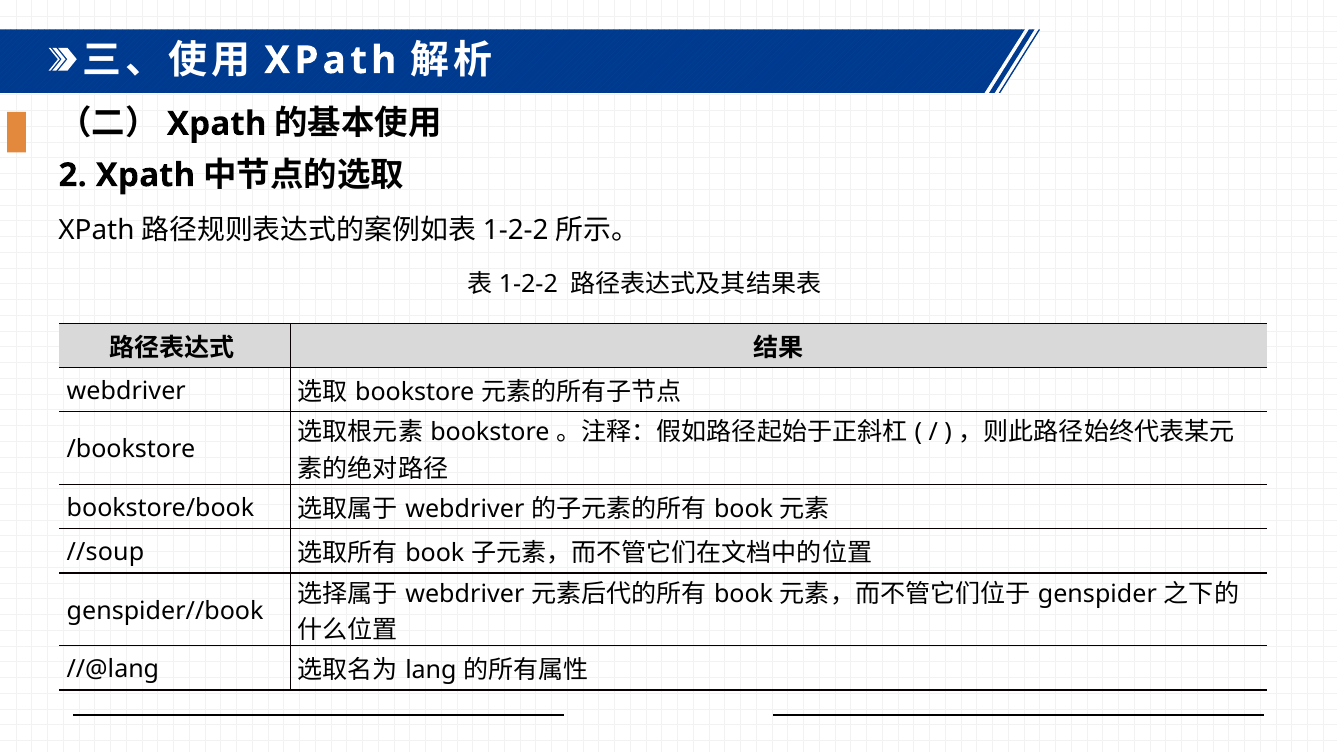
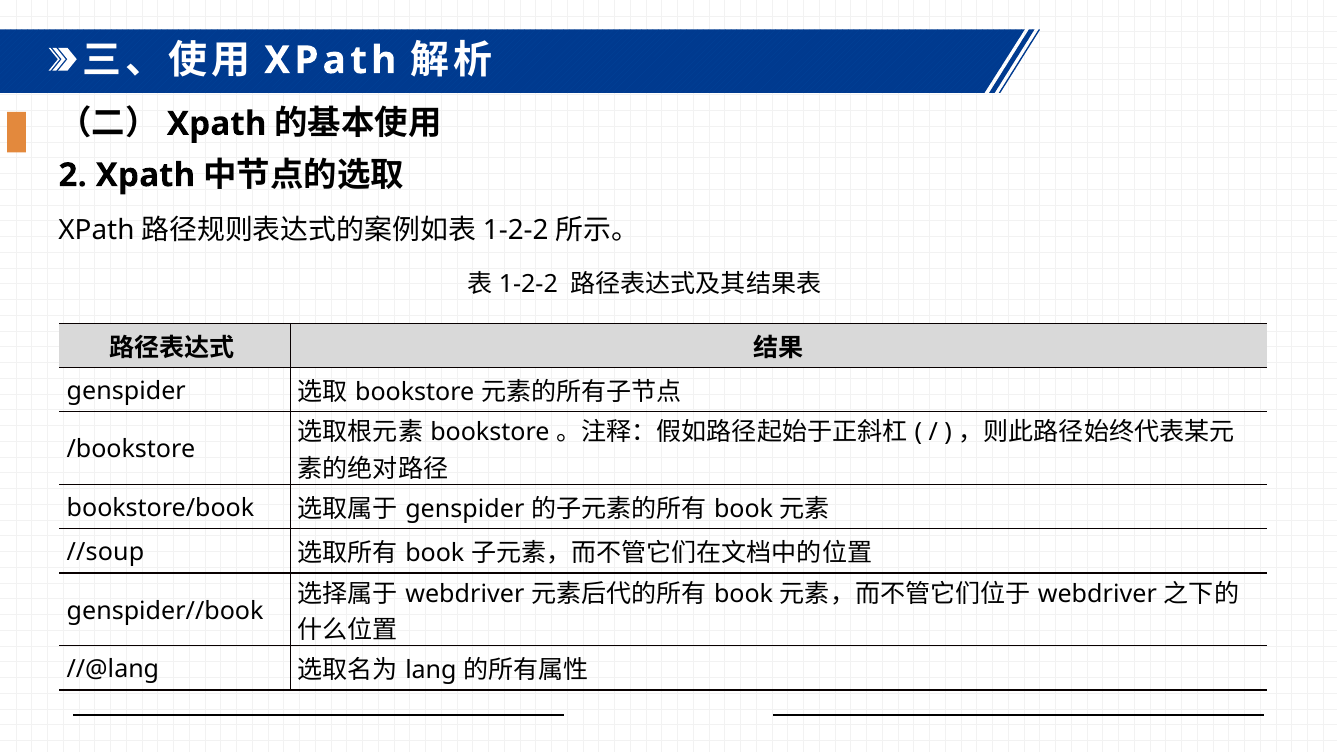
webdriver at (126, 391): webdriver -> genspider
webdriver at (465, 509): webdriver -> genspider
genspider at (1097, 594): genspider -> webdriver
